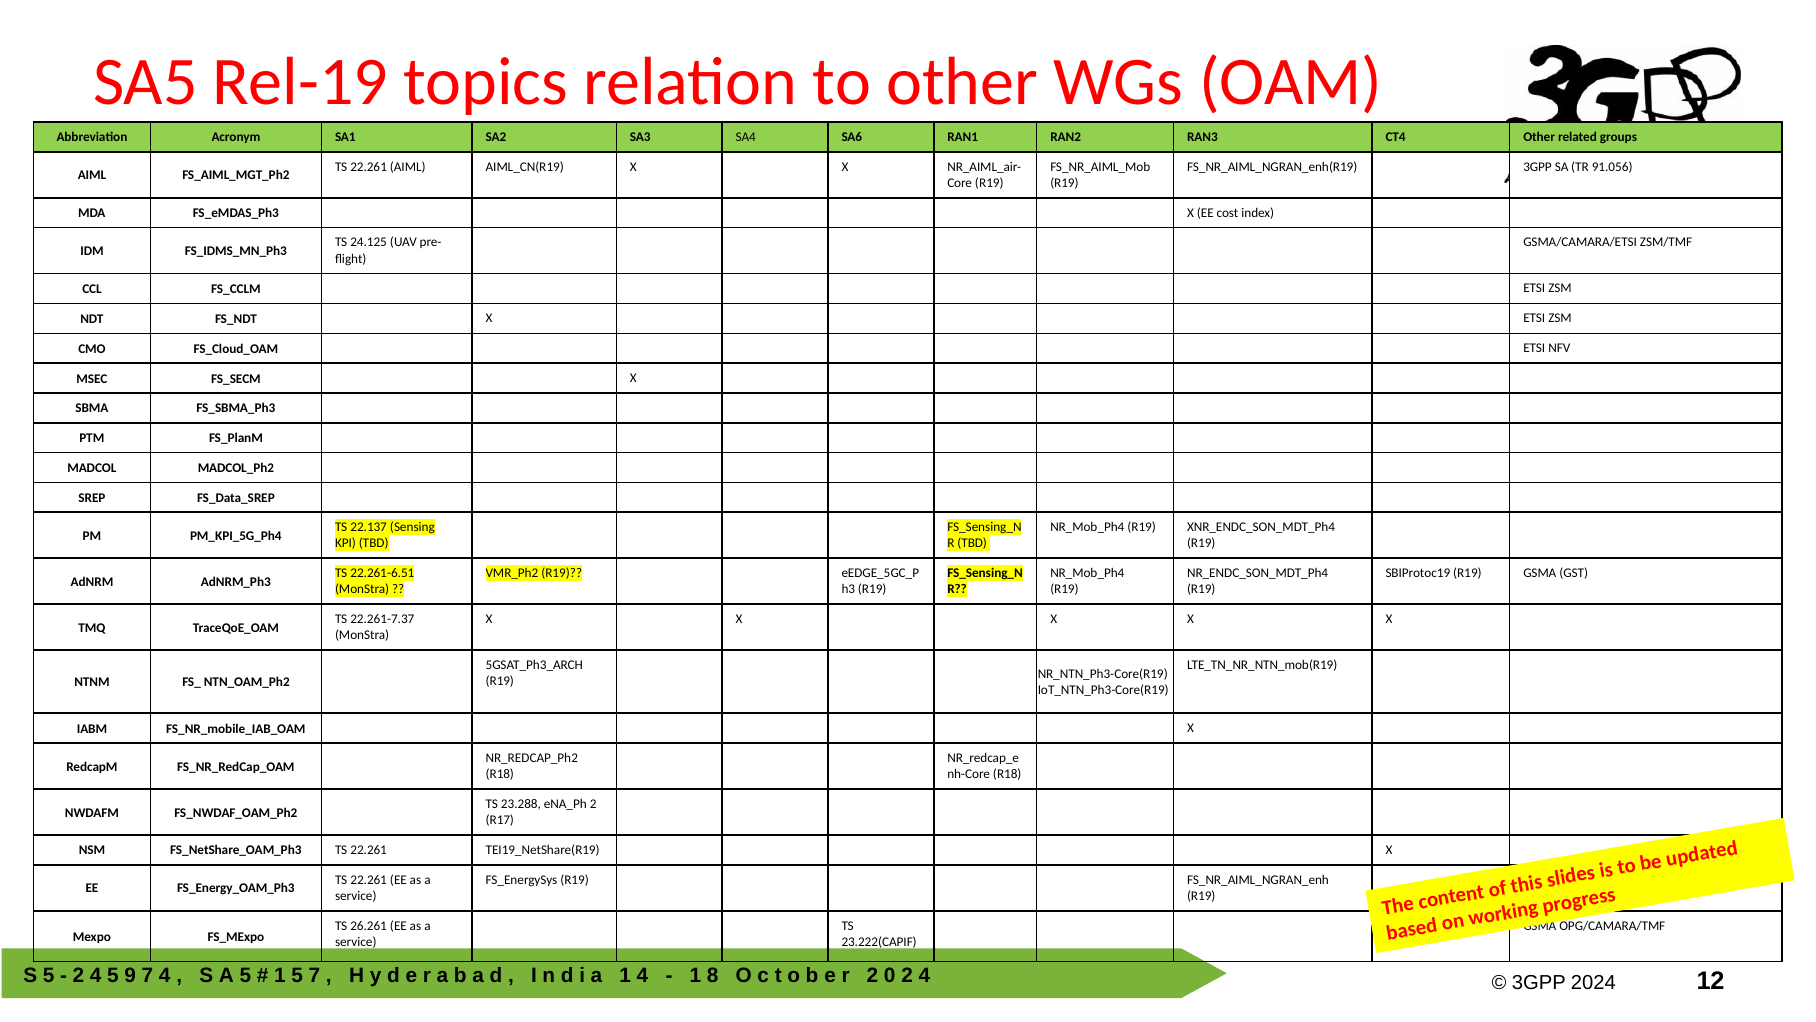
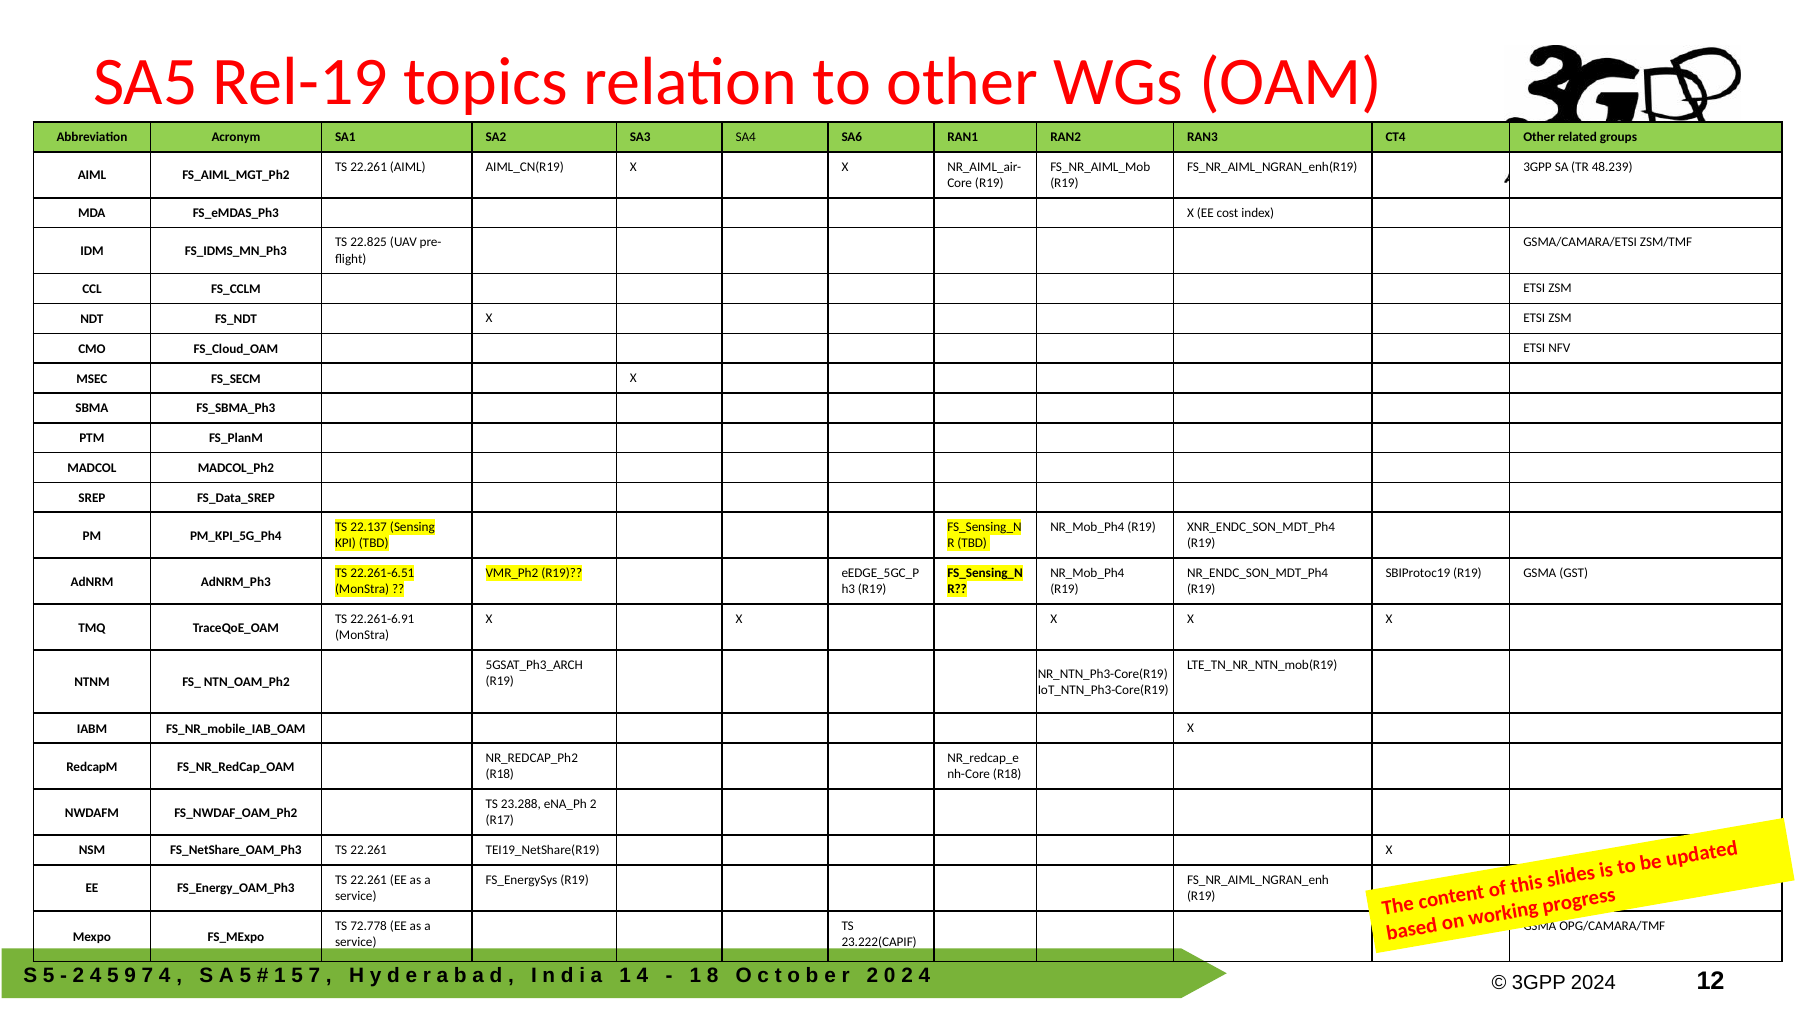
91.056: 91.056 -> 48.239
24.125: 24.125 -> 22.825
22.261-7.37: 22.261-7.37 -> 22.261-6.91
26.261: 26.261 -> 72.778
